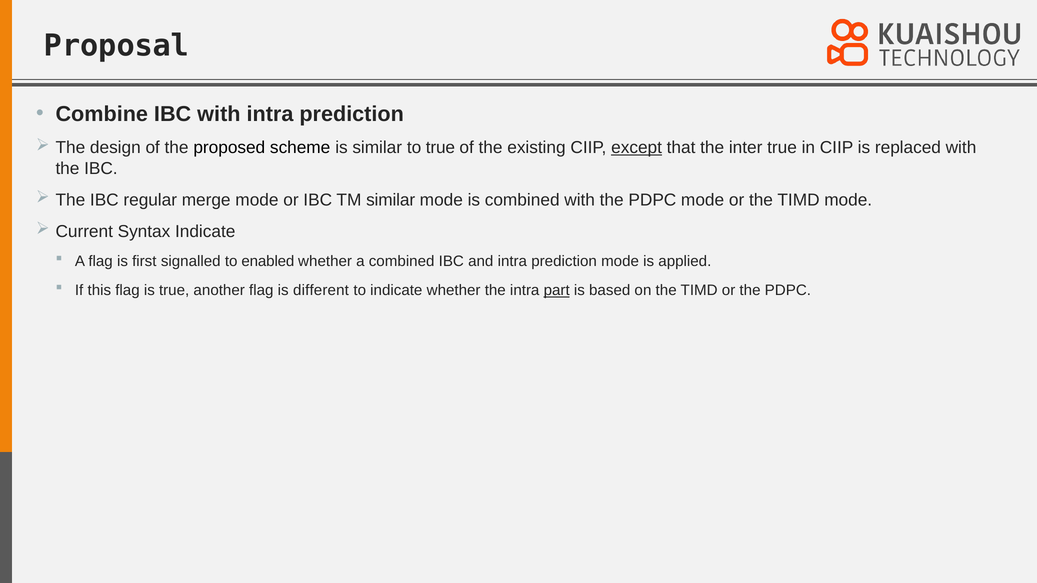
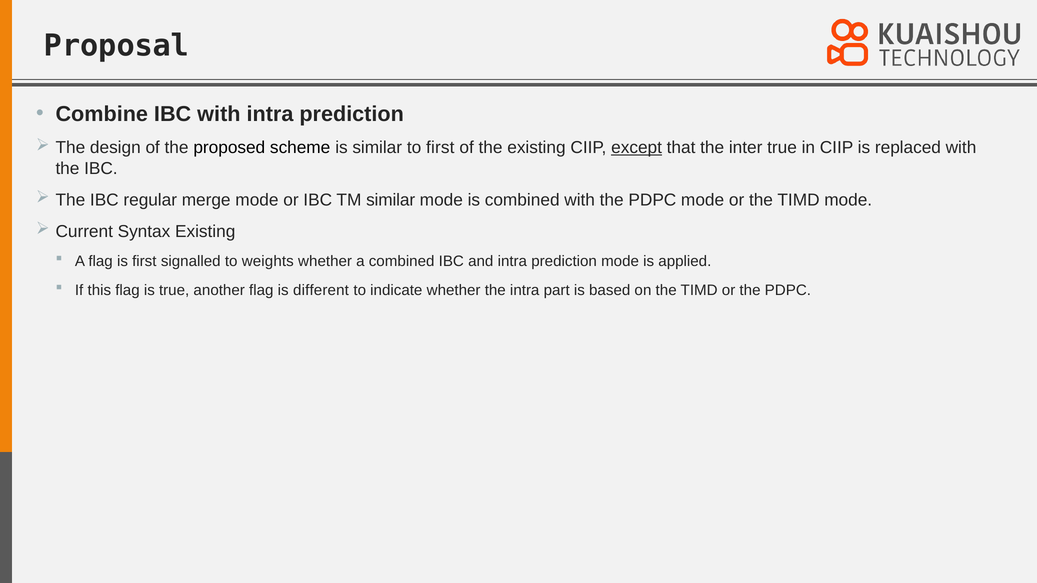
to true: true -> first
Syntax Indicate: Indicate -> Existing
enabled: enabled -> weights
part underline: present -> none
